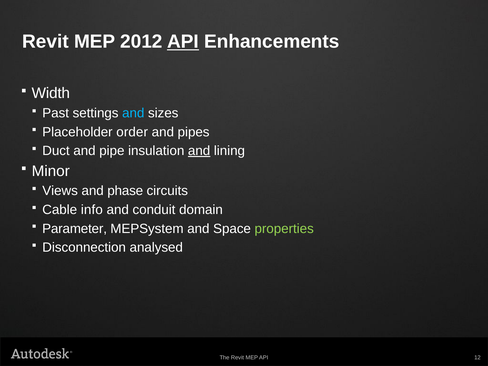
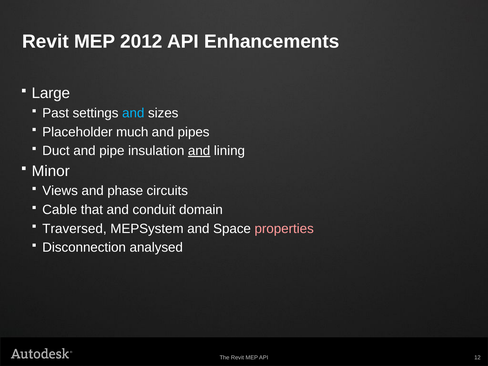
API at (183, 42) underline: present -> none
Width: Width -> Large
order: order -> much
info: info -> that
Parameter: Parameter -> Traversed
properties colour: light green -> pink
